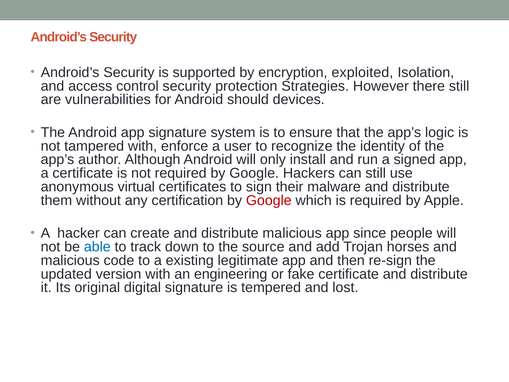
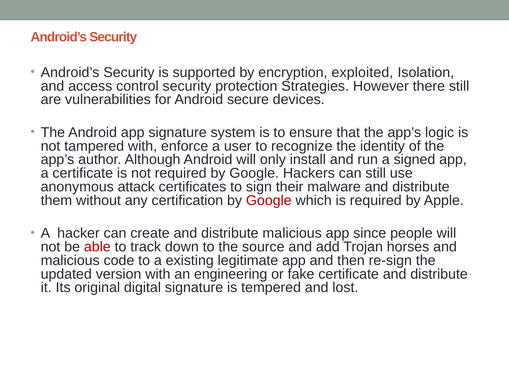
should: should -> secure
virtual: virtual -> attack
able colour: blue -> red
